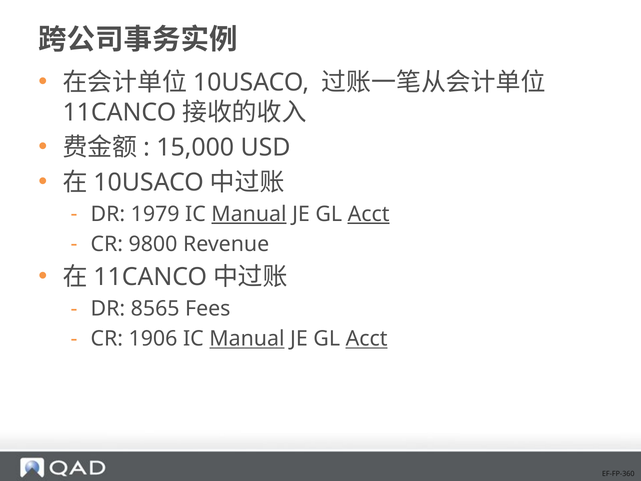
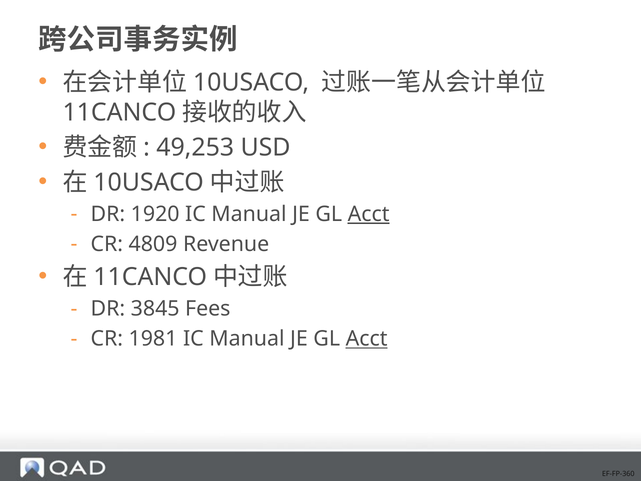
15,000: 15,000 -> 49,253
1979: 1979 -> 1920
Manual at (249, 214) underline: present -> none
9800: 9800 -> 4809
8565: 8565 -> 3845
1906: 1906 -> 1981
Manual at (247, 339) underline: present -> none
